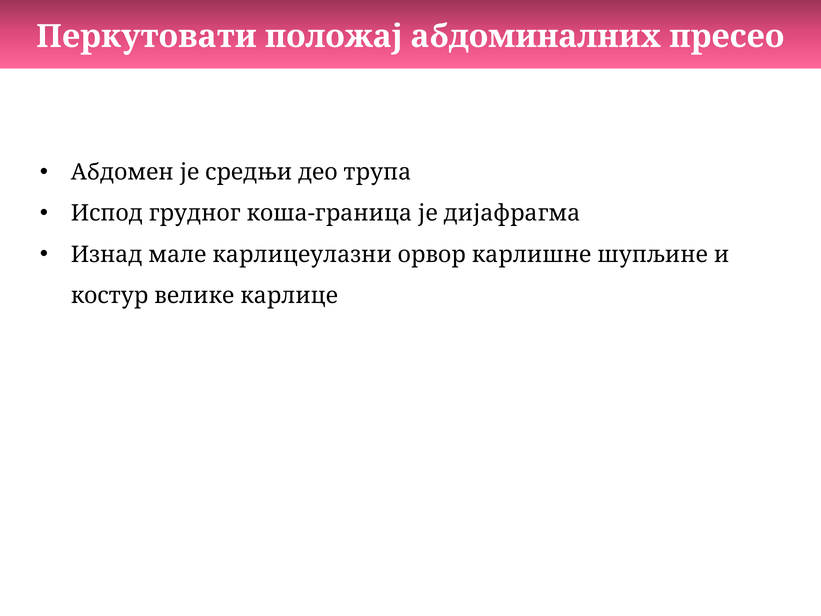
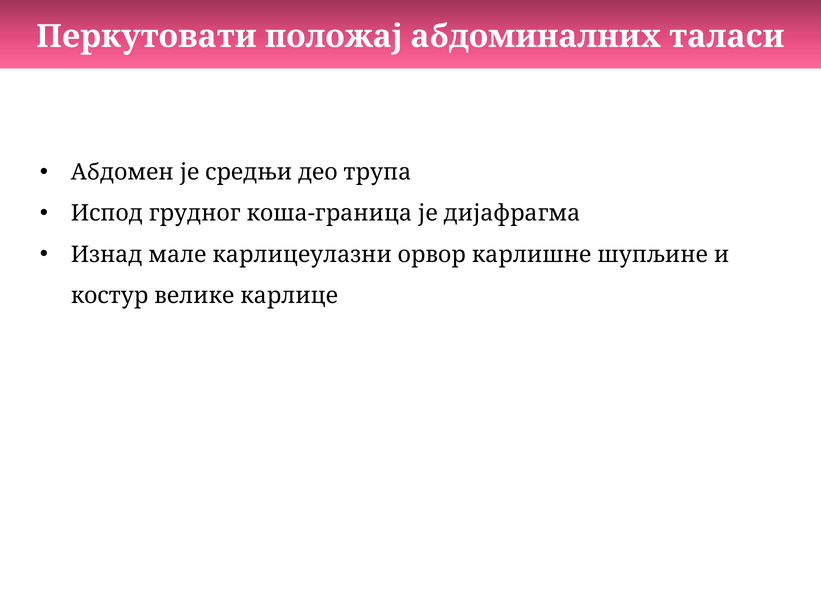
пресео: пресео -> таласи
